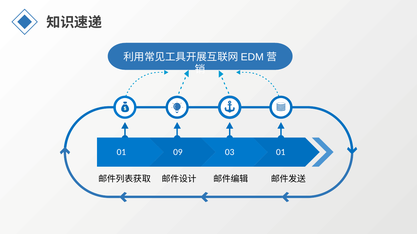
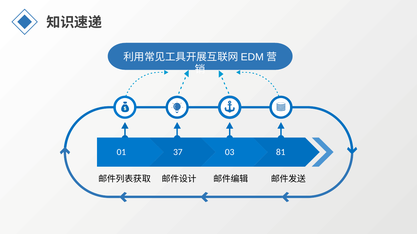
09: 09 -> 37
03 01: 01 -> 81
